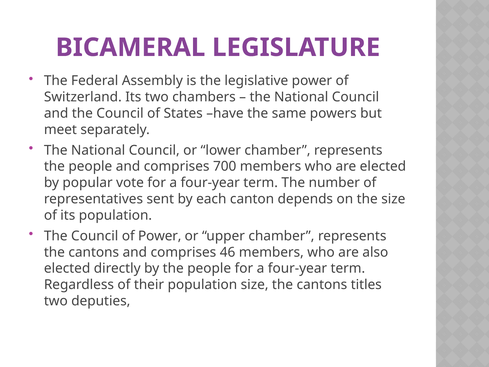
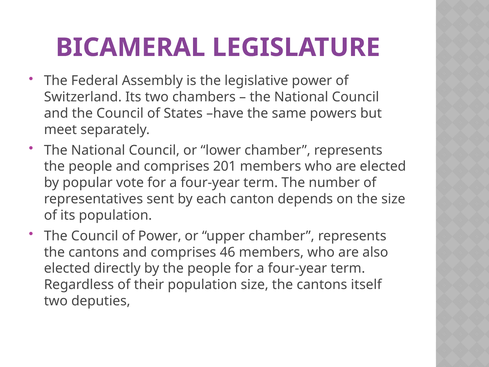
700: 700 -> 201
titles: titles -> itself
